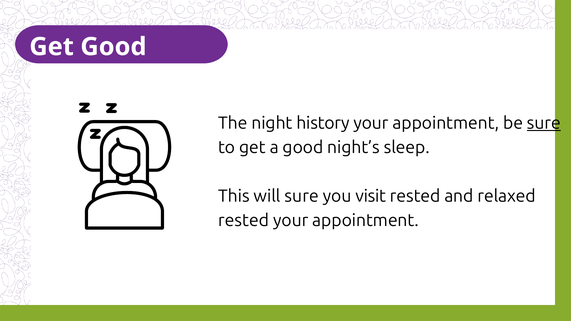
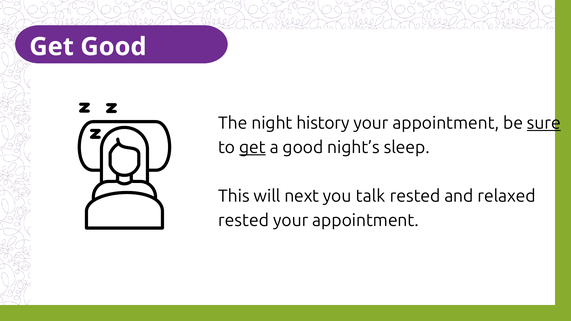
get at (252, 147) underline: none -> present
will sure: sure -> next
visit: visit -> talk
